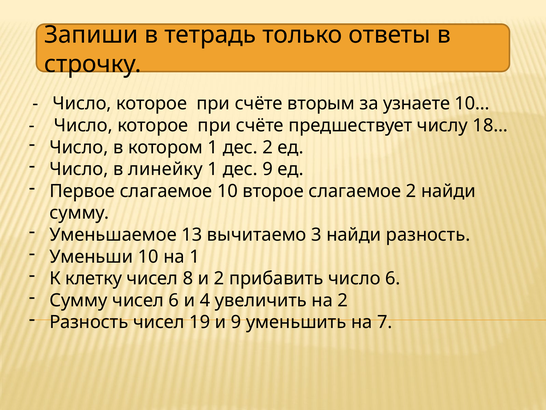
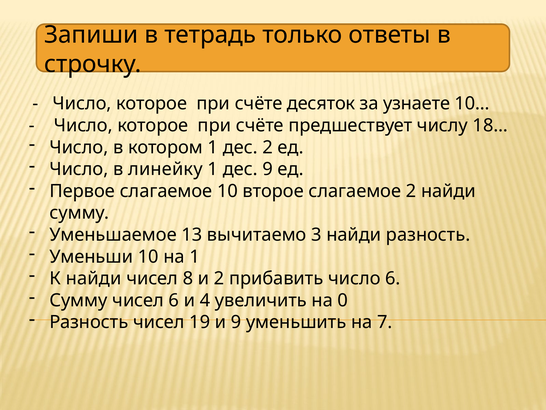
вторым: вторым -> десяток
К клетку: клетку -> найди
на 2: 2 -> 0
